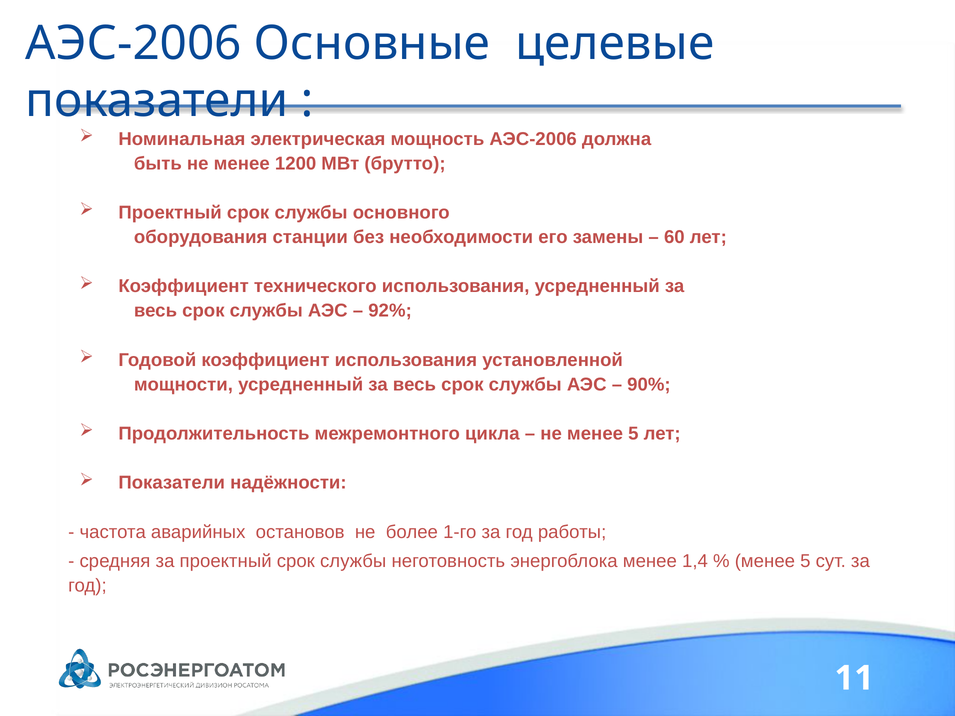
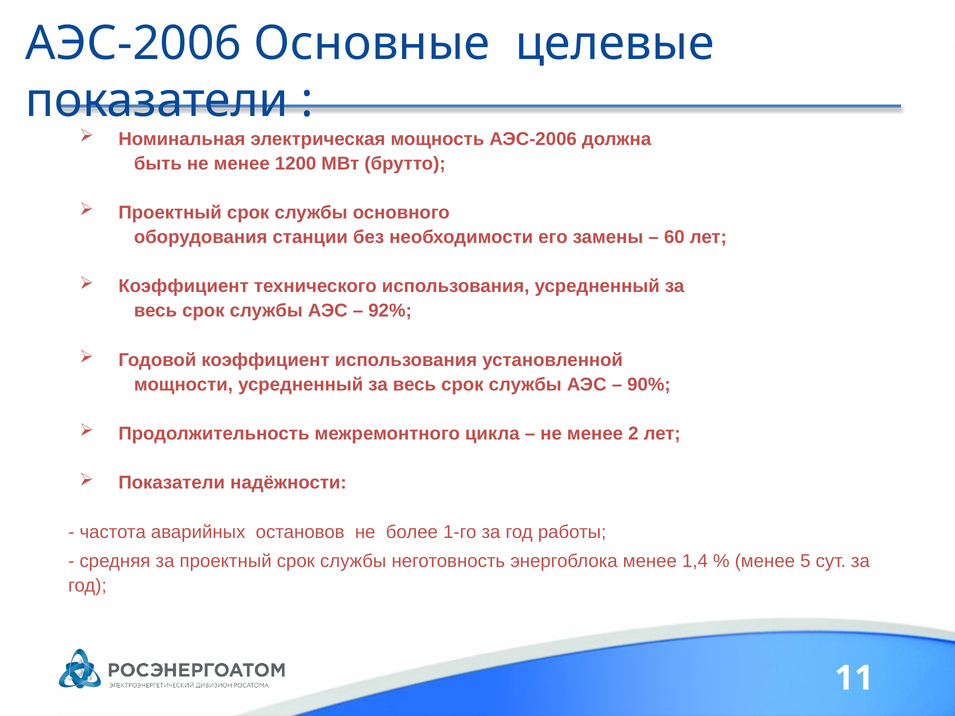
не менее 5: 5 -> 2
